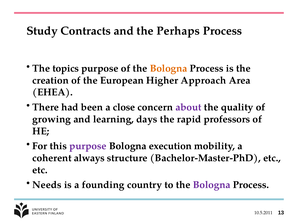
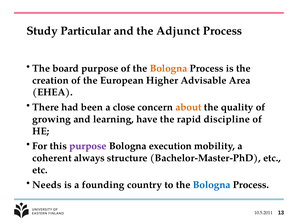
Contracts: Contracts -> Particular
Perhaps: Perhaps -> Adjunct
topics: topics -> board
Approach: Approach -> Advisable
about colour: purple -> orange
days: days -> have
professors: professors -> discipline
Bologna at (212, 184) colour: purple -> blue
